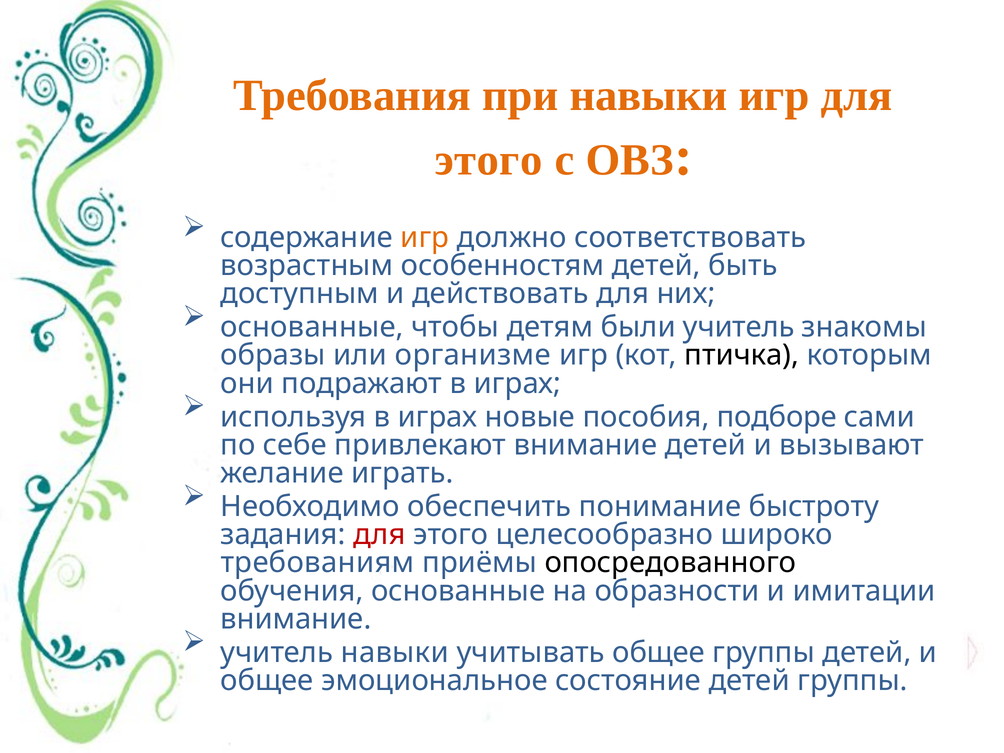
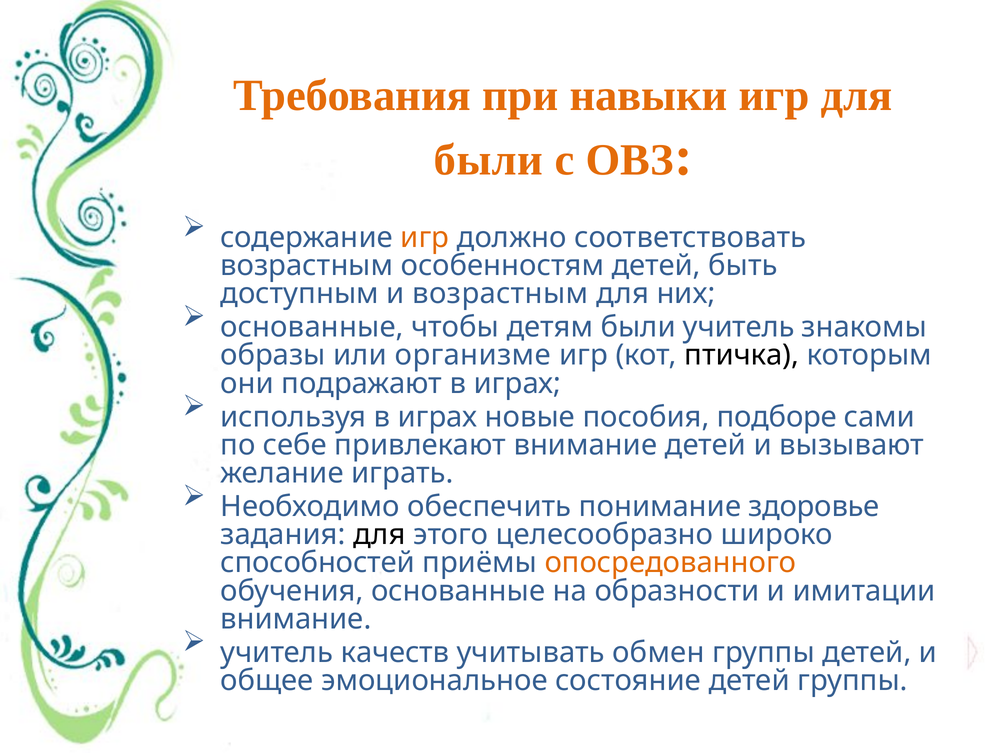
этого at (489, 160): этого -> были
и действовать: действовать -> возрастным
быстроту: быстроту -> здоровье
для at (379, 535) colour: red -> black
требованиям: требованиям -> способностей
опосредованного colour: black -> orange
учитель навыки: навыки -> качеств
учитывать общее: общее -> обмен
